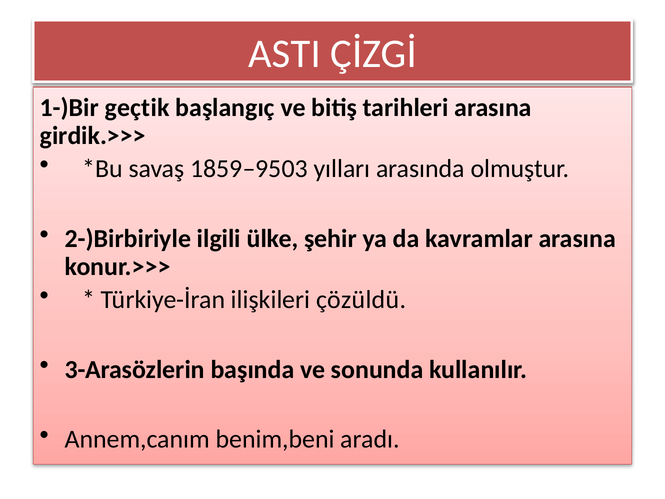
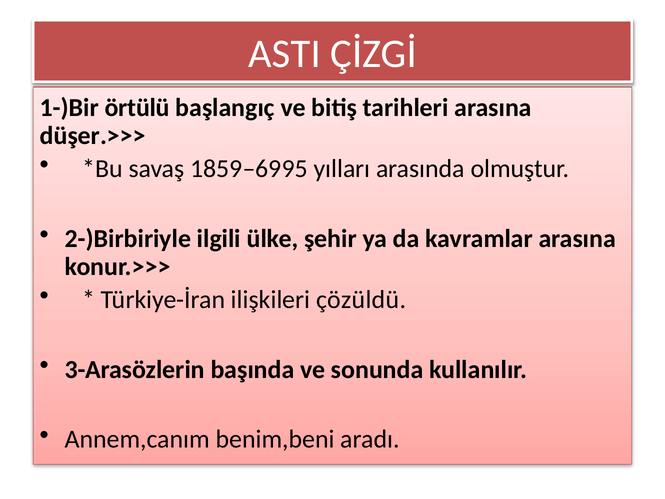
geçtik: geçtik -> örtülü
girdik.>>>: girdik.>>> -> düşer.>>>
1859–9503: 1859–9503 -> 1859–6995
